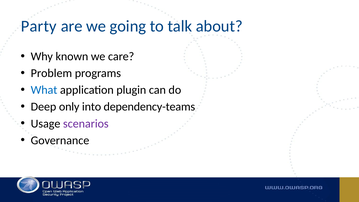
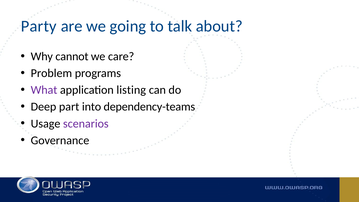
known: known -> cannot
What colour: blue -> purple
plugin: plugin -> listing
only: only -> part
